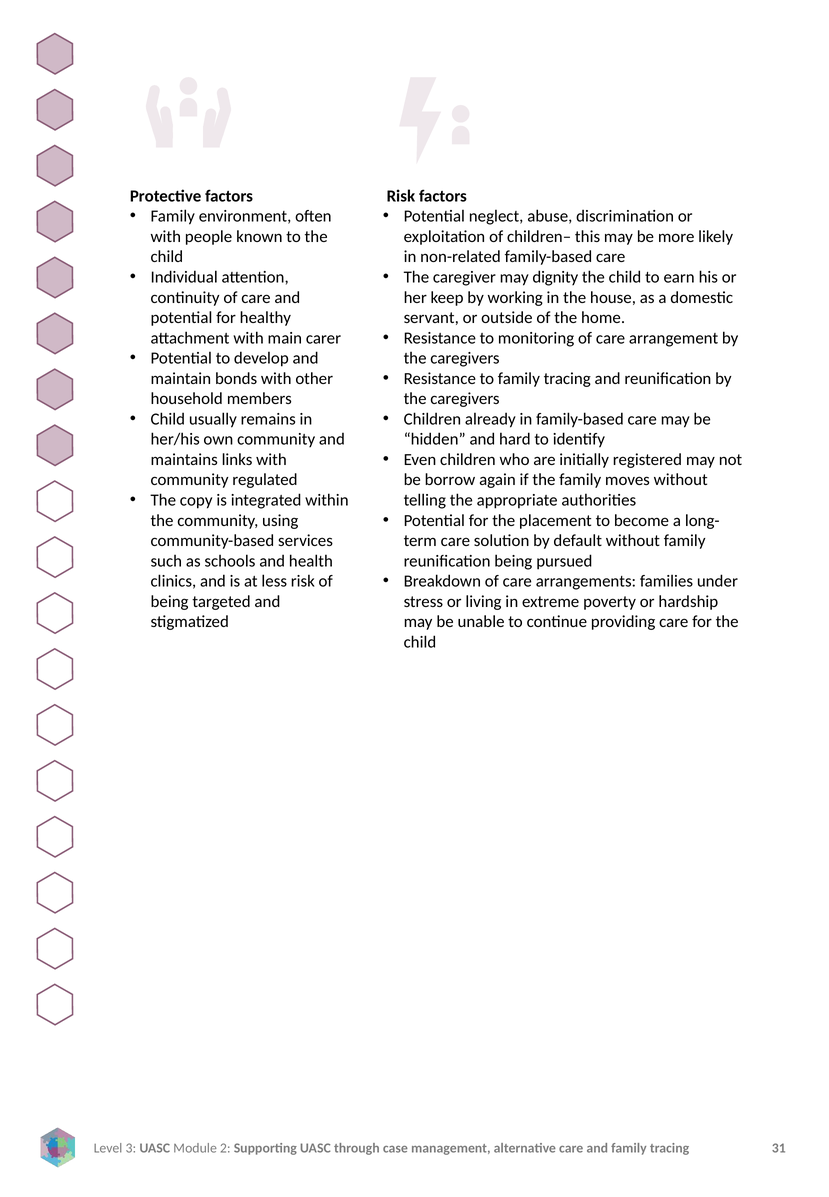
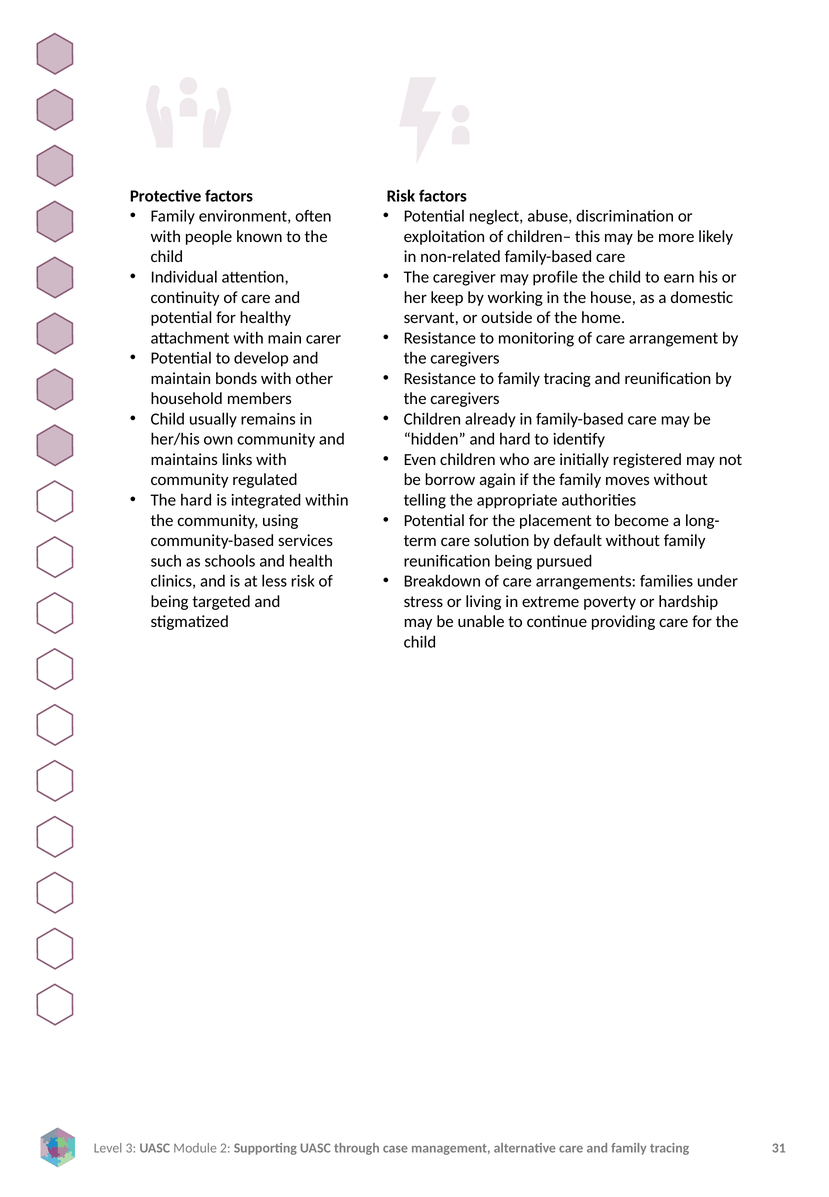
dignity: dignity -> profile
The copy: copy -> hard
